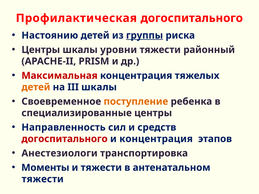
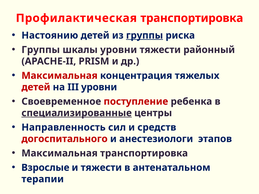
Профилактическая догоспитального: догоспитального -> транспортировка
Центры at (41, 50): Центры -> Группы
детей at (36, 87) colour: orange -> red
III шкалы: шкалы -> уровни
поступление colour: orange -> red
специализированные underline: none -> present
и концентрация: концентрация -> анестезиологи
Анестезиологи at (60, 153): Анестезиологи -> Максимальная
Моменты: Моменты -> Взрослые
тяжести at (43, 179): тяжести -> терапии
